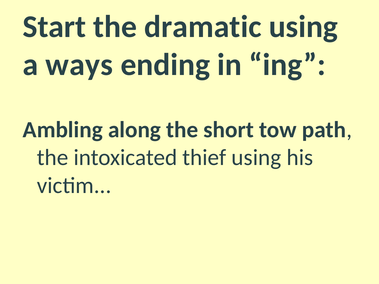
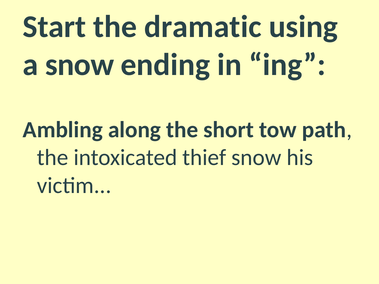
a ways: ways -> snow
thief using: using -> snow
